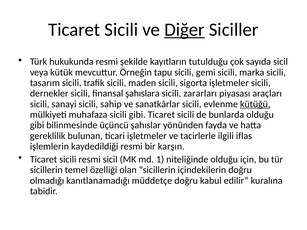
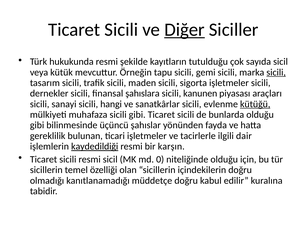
sicili at (276, 72) underline: none -> present
zararları: zararları -> kanunen
sahip: sahip -> hangi
iflas: iflas -> dair
kaydedildiği underline: none -> present
1: 1 -> 0
